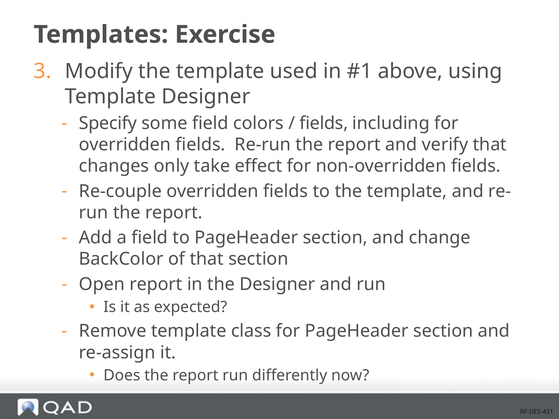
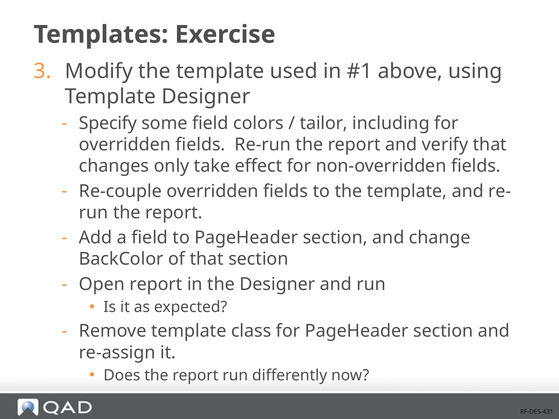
fields at (324, 123): fields -> tailor
